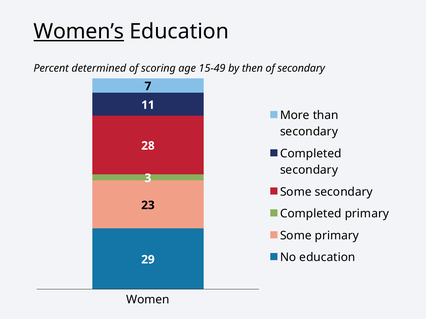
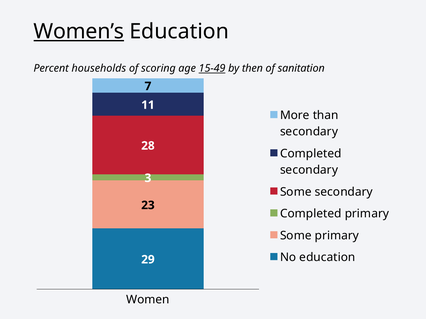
determined: determined -> households
15-49 underline: none -> present
of secondary: secondary -> sanitation
